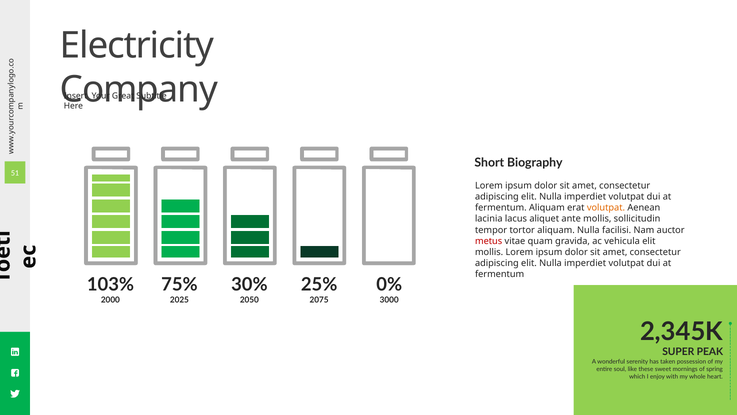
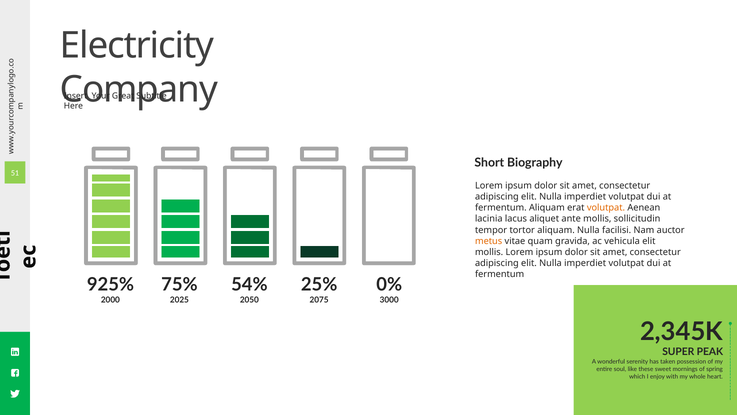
metus colour: red -> orange
103%: 103% -> 925%
30%: 30% -> 54%
